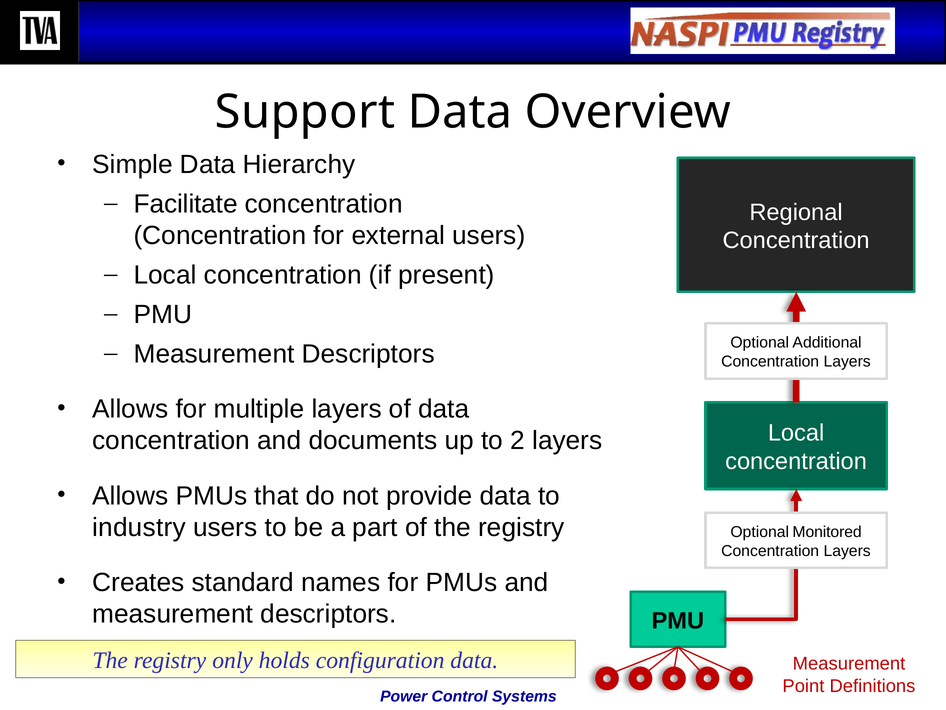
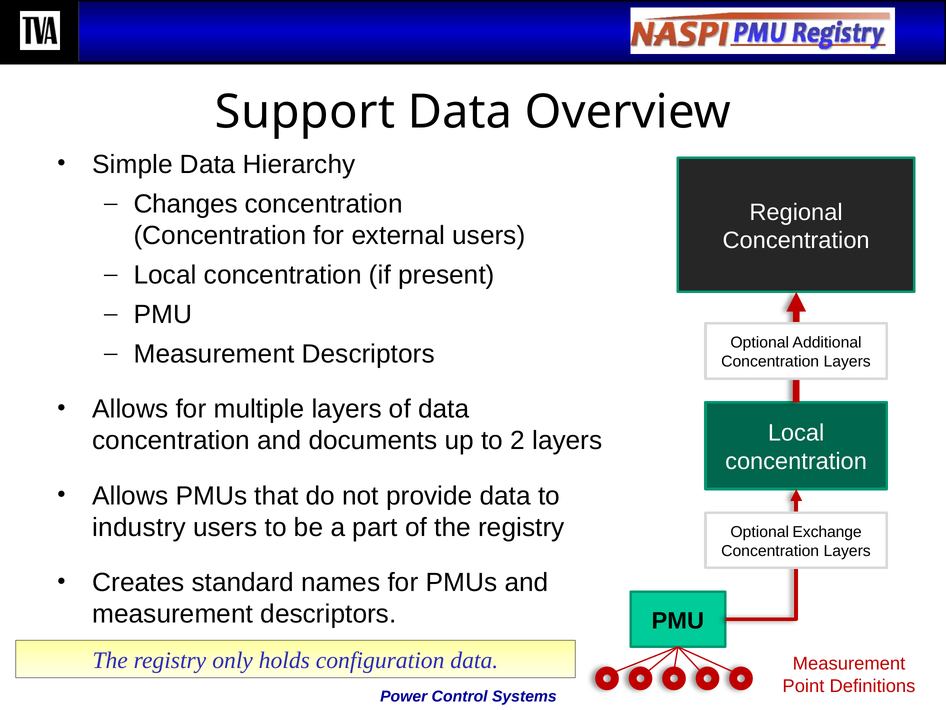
Facilitate: Facilitate -> Changes
Monitored: Monitored -> Exchange
